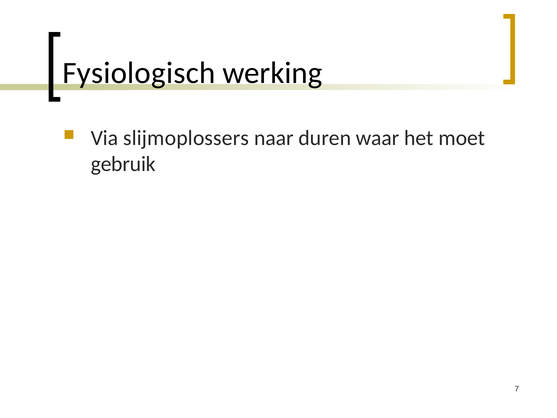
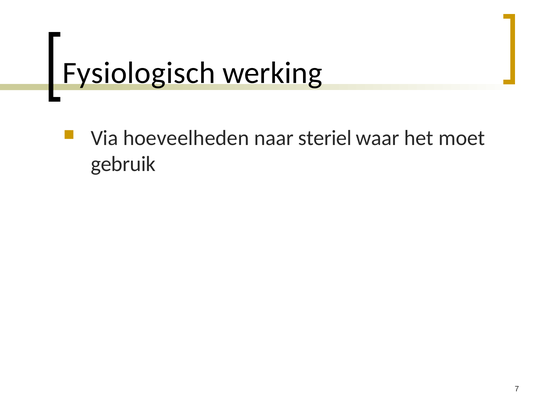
slijmoplossers: slijmoplossers -> hoeveelheden
duren: duren -> steriel
